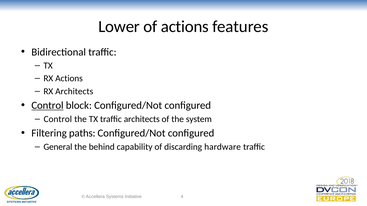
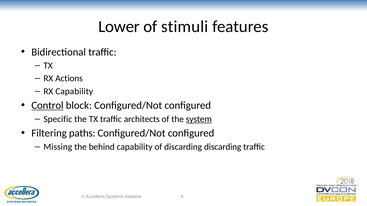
of actions: actions -> stimuli
RX Architects: Architects -> Capability
Control at (58, 119): Control -> Specific
system underline: none -> present
General: General -> Missing
discarding hardware: hardware -> discarding
